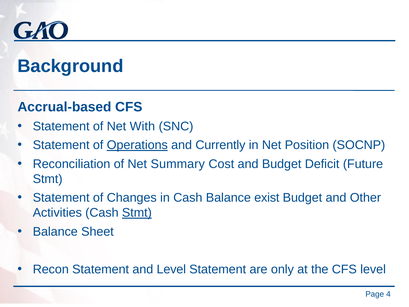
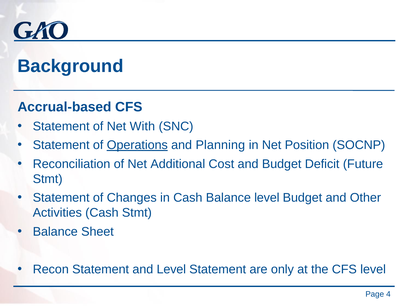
Currently: Currently -> Planning
Summary: Summary -> Additional
Balance exist: exist -> level
Stmt at (137, 213) underline: present -> none
